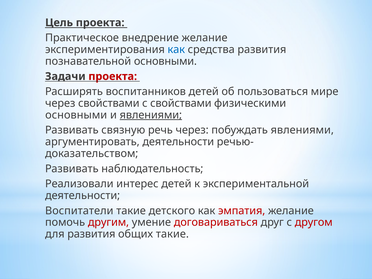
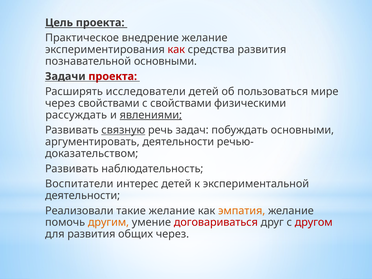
как at (176, 50) colour: blue -> red
воспитанников: воспитанников -> исследователи
основными at (76, 115): основными -> рассуждать
связную underline: none -> present
речь через: через -> задач
побуждать явлениями: явлениями -> основными
Реализовали: Реализовали -> Воспитатели
Воспитатели: Воспитатели -> Реализовали
такие детского: детского -> желание
эмпатия colour: red -> orange
другим colour: red -> orange
общих такие: такие -> через
